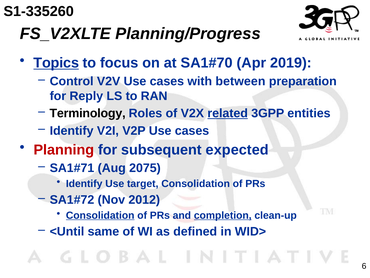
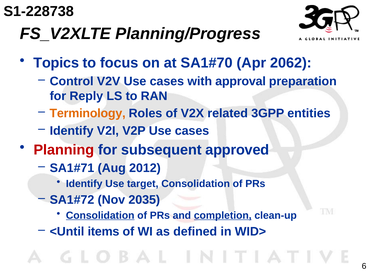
S1-335260: S1-335260 -> S1-228738
Topics underline: present -> none
2019: 2019 -> 2062
between: between -> approval
Terminology colour: black -> orange
related underline: present -> none
expected: expected -> approved
2075: 2075 -> 2012
2012: 2012 -> 2035
same: same -> items
